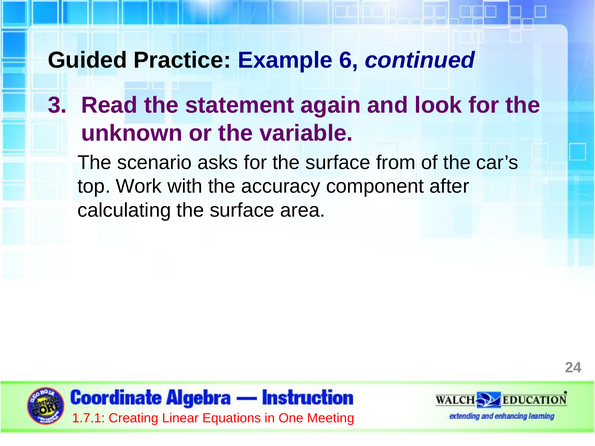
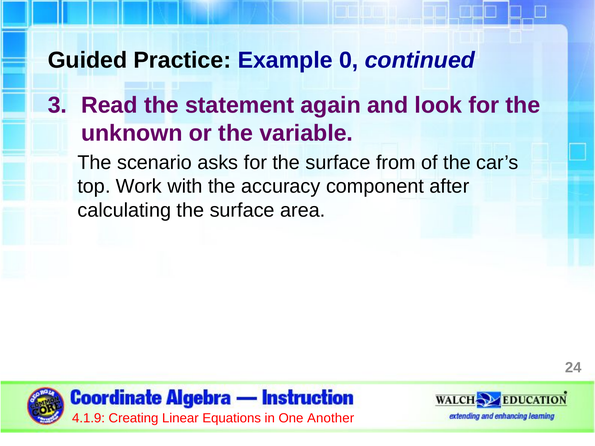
6: 6 -> 0
1.7.1: 1.7.1 -> 4.1.9
Meeting: Meeting -> Another
